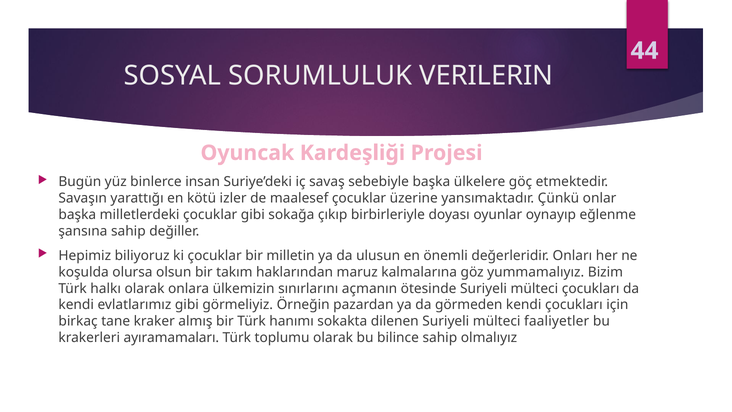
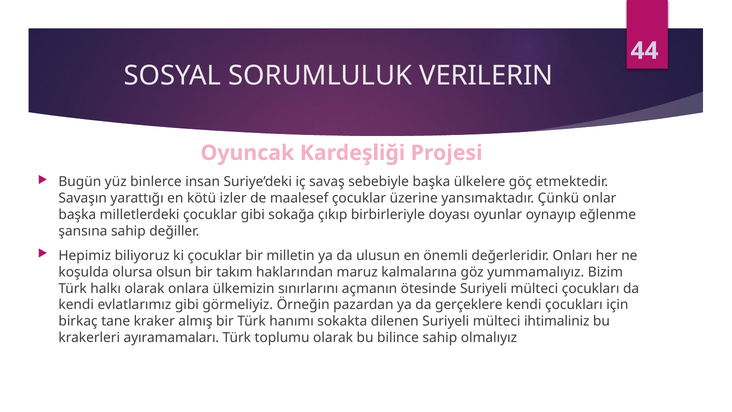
görmeden: görmeden -> gerçeklere
faaliyetler: faaliyetler -> ihtimaliniz
